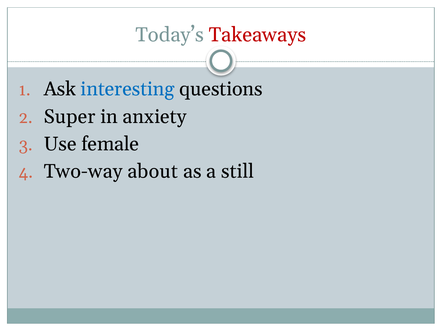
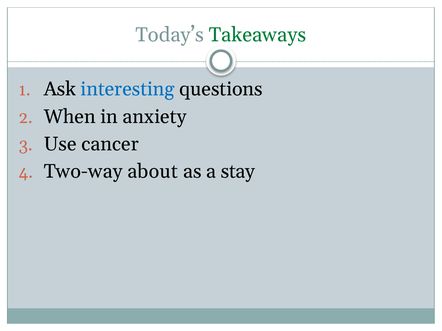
Takeaways colour: red -> green
Super: Super -> When
female: female -> cancer
still: still -> stay
